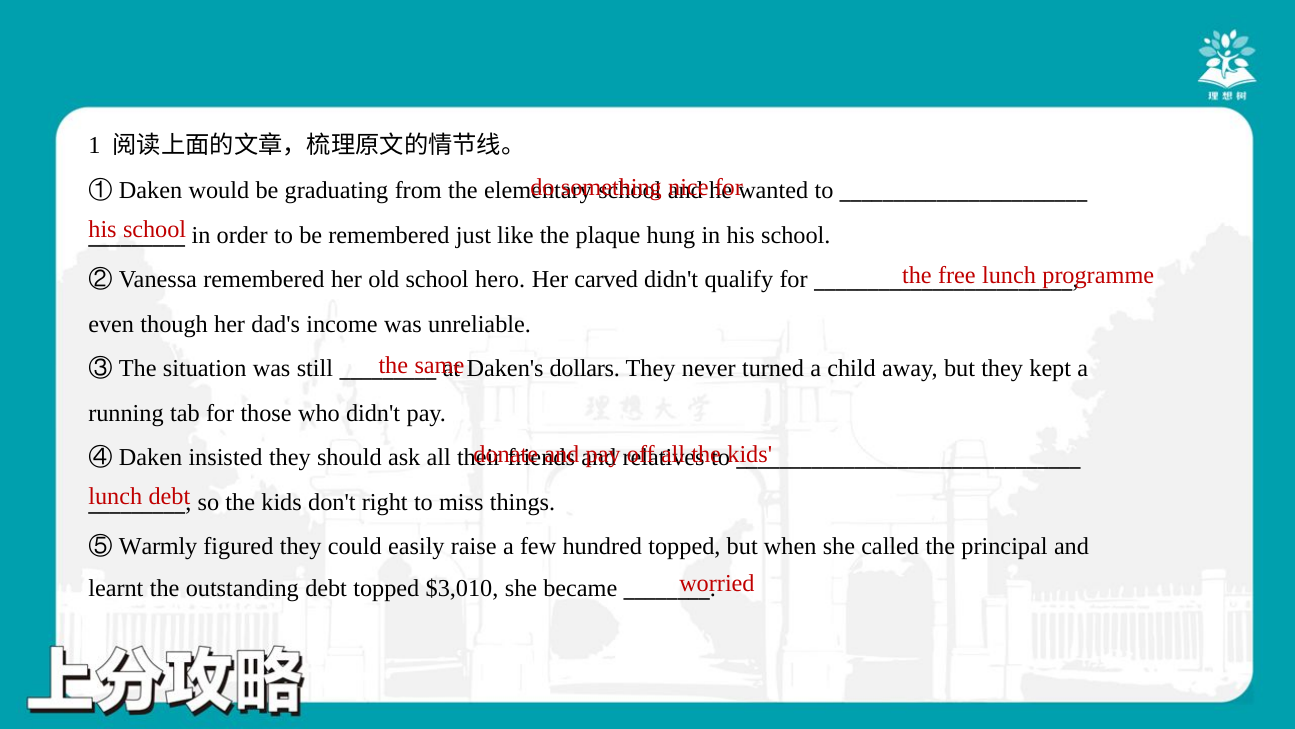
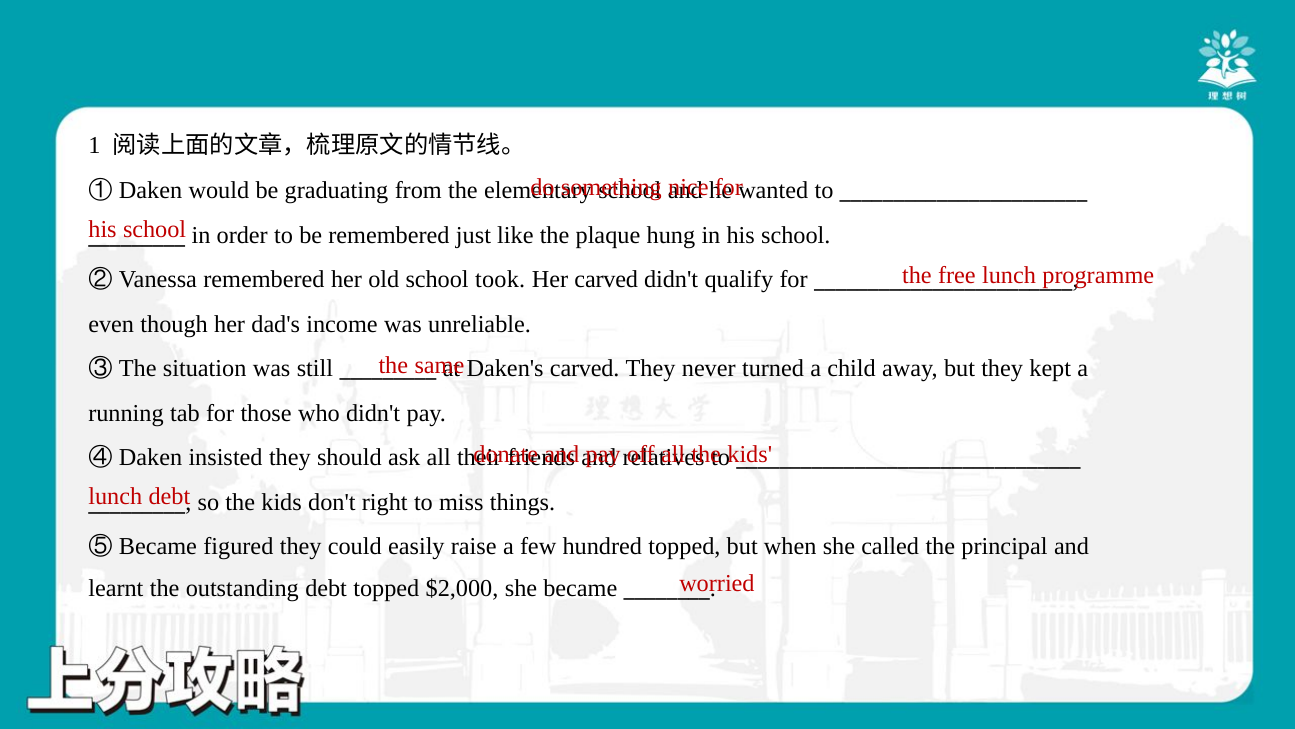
hero: hero -> took
Daken's dollars: dollars -> carved
⑤ Warmly: Warmly -> Became
$3,010: $3,010 -> $2,000
